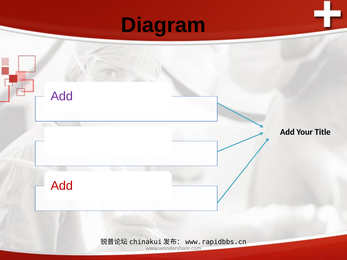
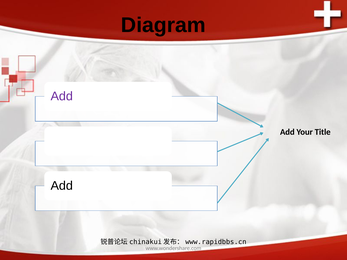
Add at (62, 186) colour: red -> black
